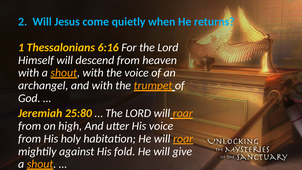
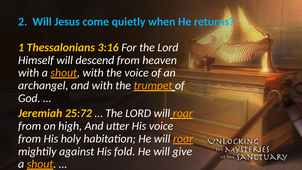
6:16: 6:16 -> 3:16
25:80: 25:80 -> 25:72
